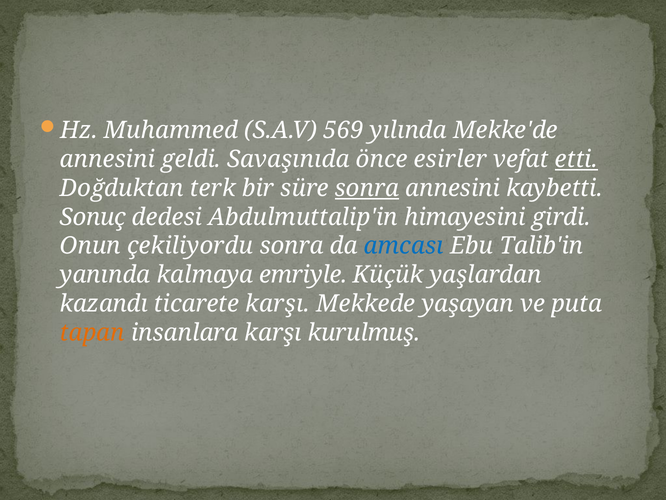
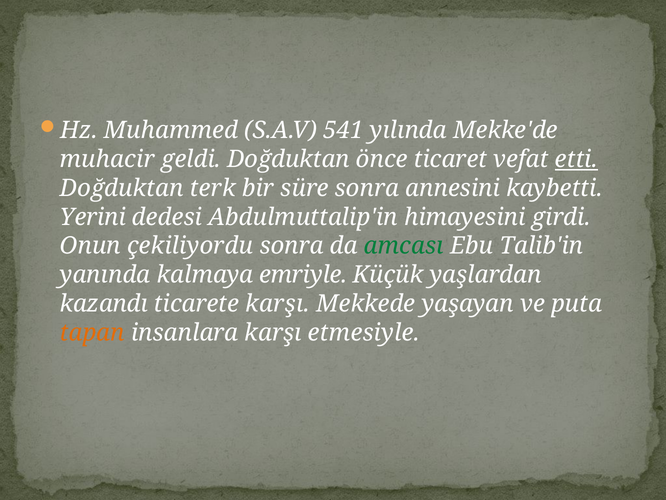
569: 569 -> 541
annesini at (107, 159): annesini -> muhacir
geldi Savaşınıda: Savaşınıda -> Doğduktan
esirler: esirler -> ticaret
sonra at (367, 188) underline: present -> none
Sonuç: Sonuç -> Yerini
amcası colour: blue -> green
kurulmuş: kurulmuş -> etmesiyle
